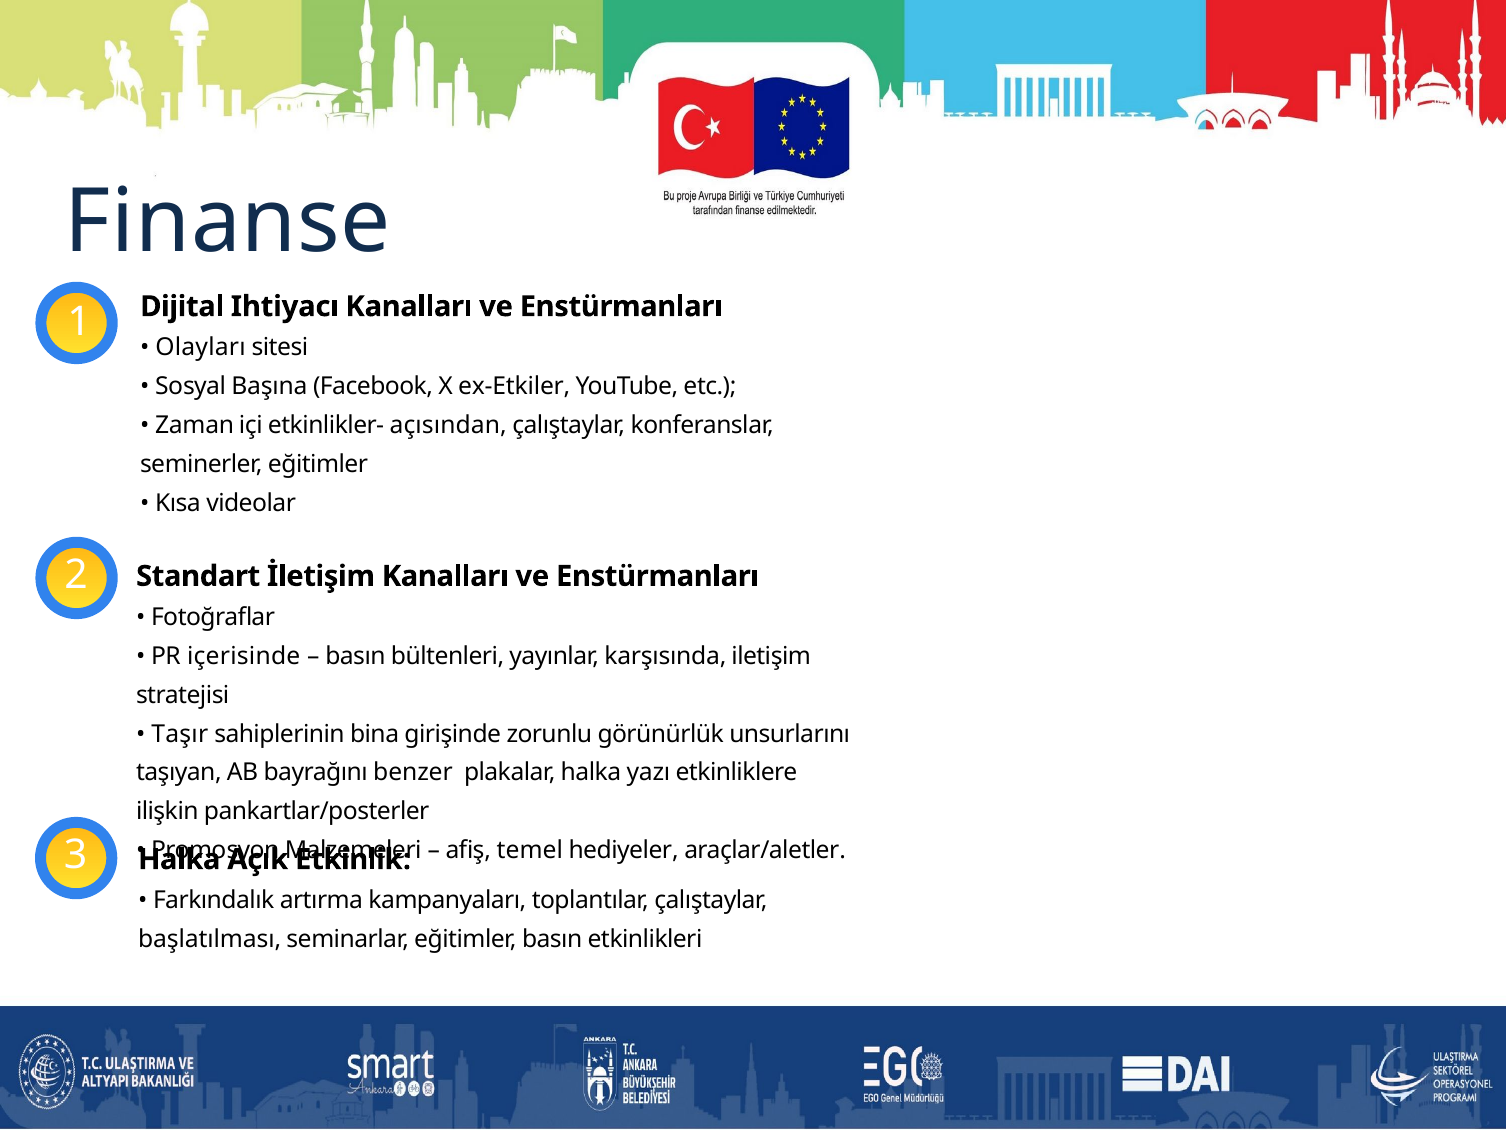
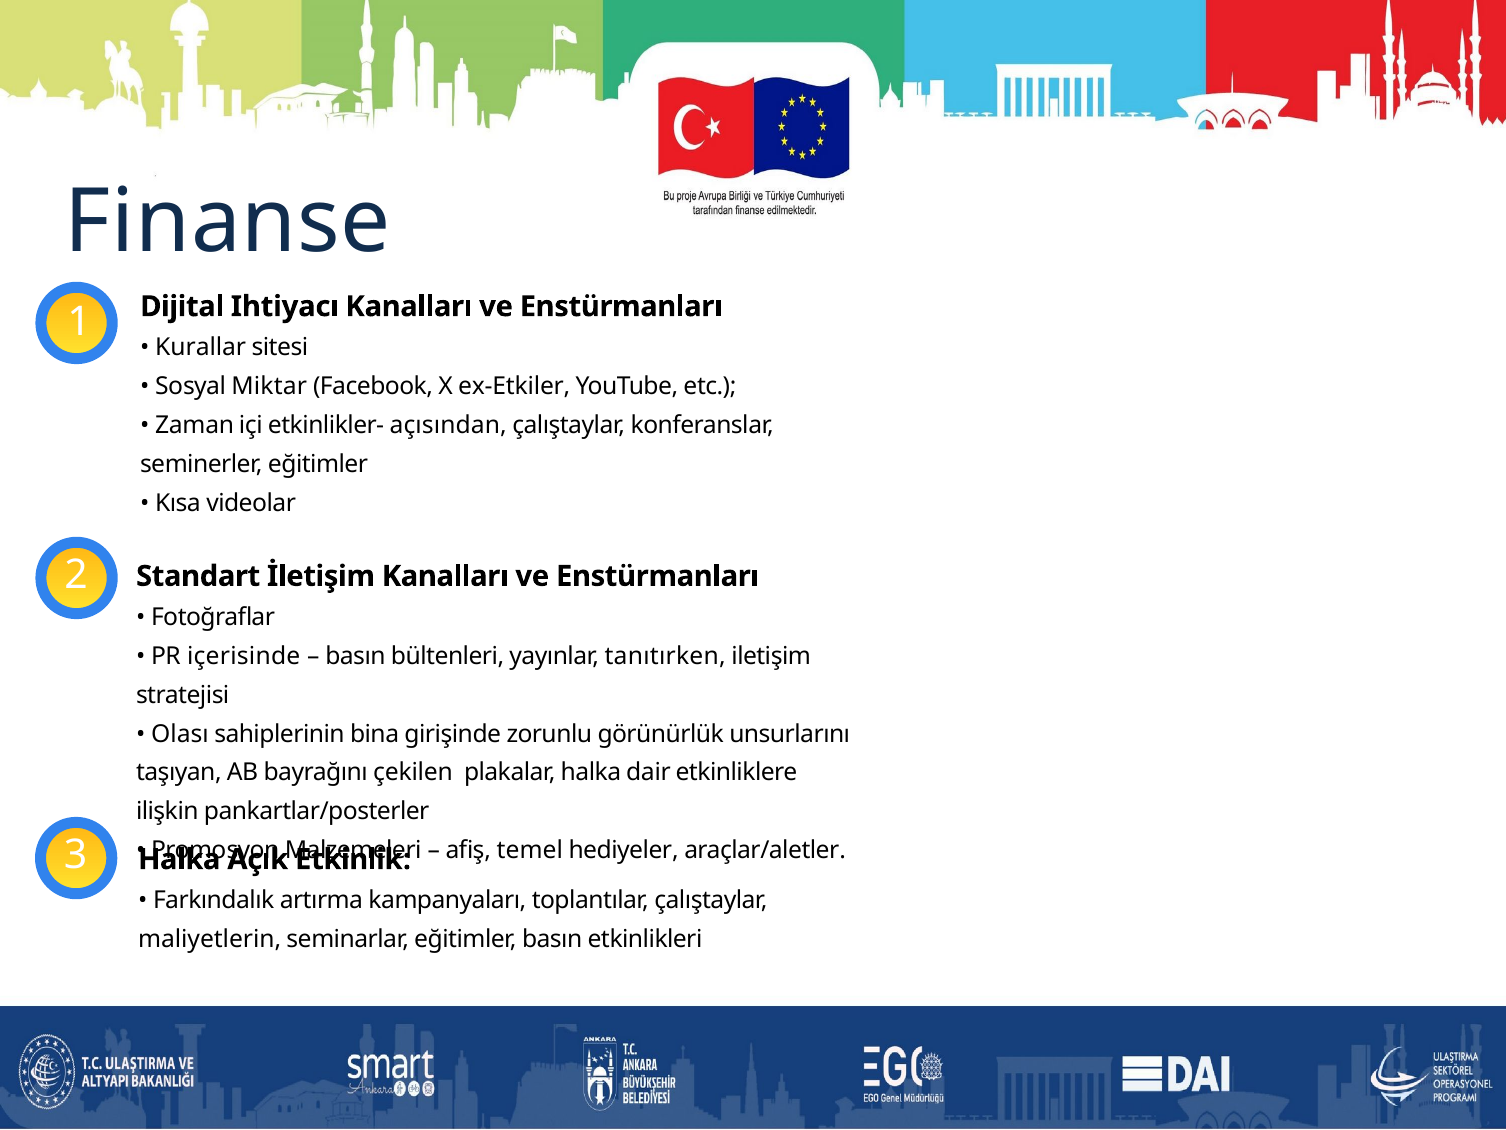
Olayları: Olayları -> Kurallar
Başına: Başına -> Miktar
karşısında: karşısında -> tanıtırken
Taşır: Taşır -> Olası
benzer: benzer -> çekilen
yazı: yazı -> dair
başlatılması: başlatılması -> maliyetlerin
